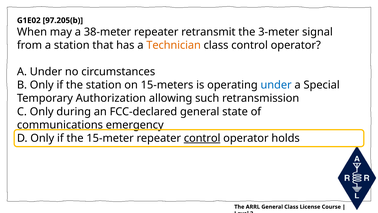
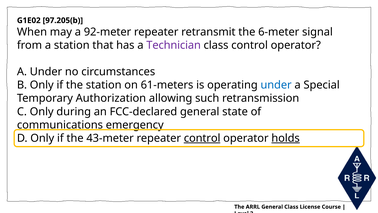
38-meter: 38-meter -> 92-meter
3-meter: 3-meter -> 6-meter
Technician colour: orange -> purple
15-meters: 15-meters -> 61-meters
15-meter: 15-meter -> 43-meter
holds underline: none -> present
